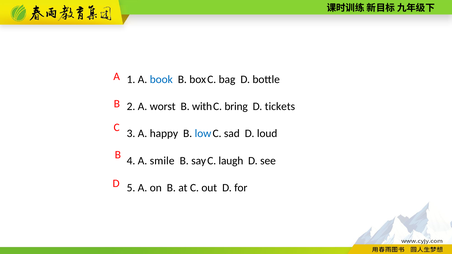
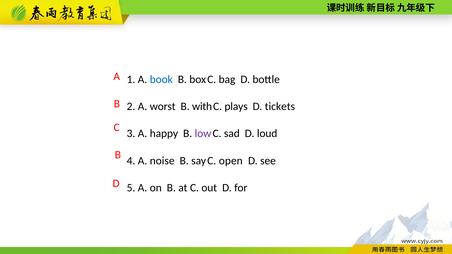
bring: bring -> plays
low colour: blue -> purple
smile: smile -> noise
laugh: laugh -> open
